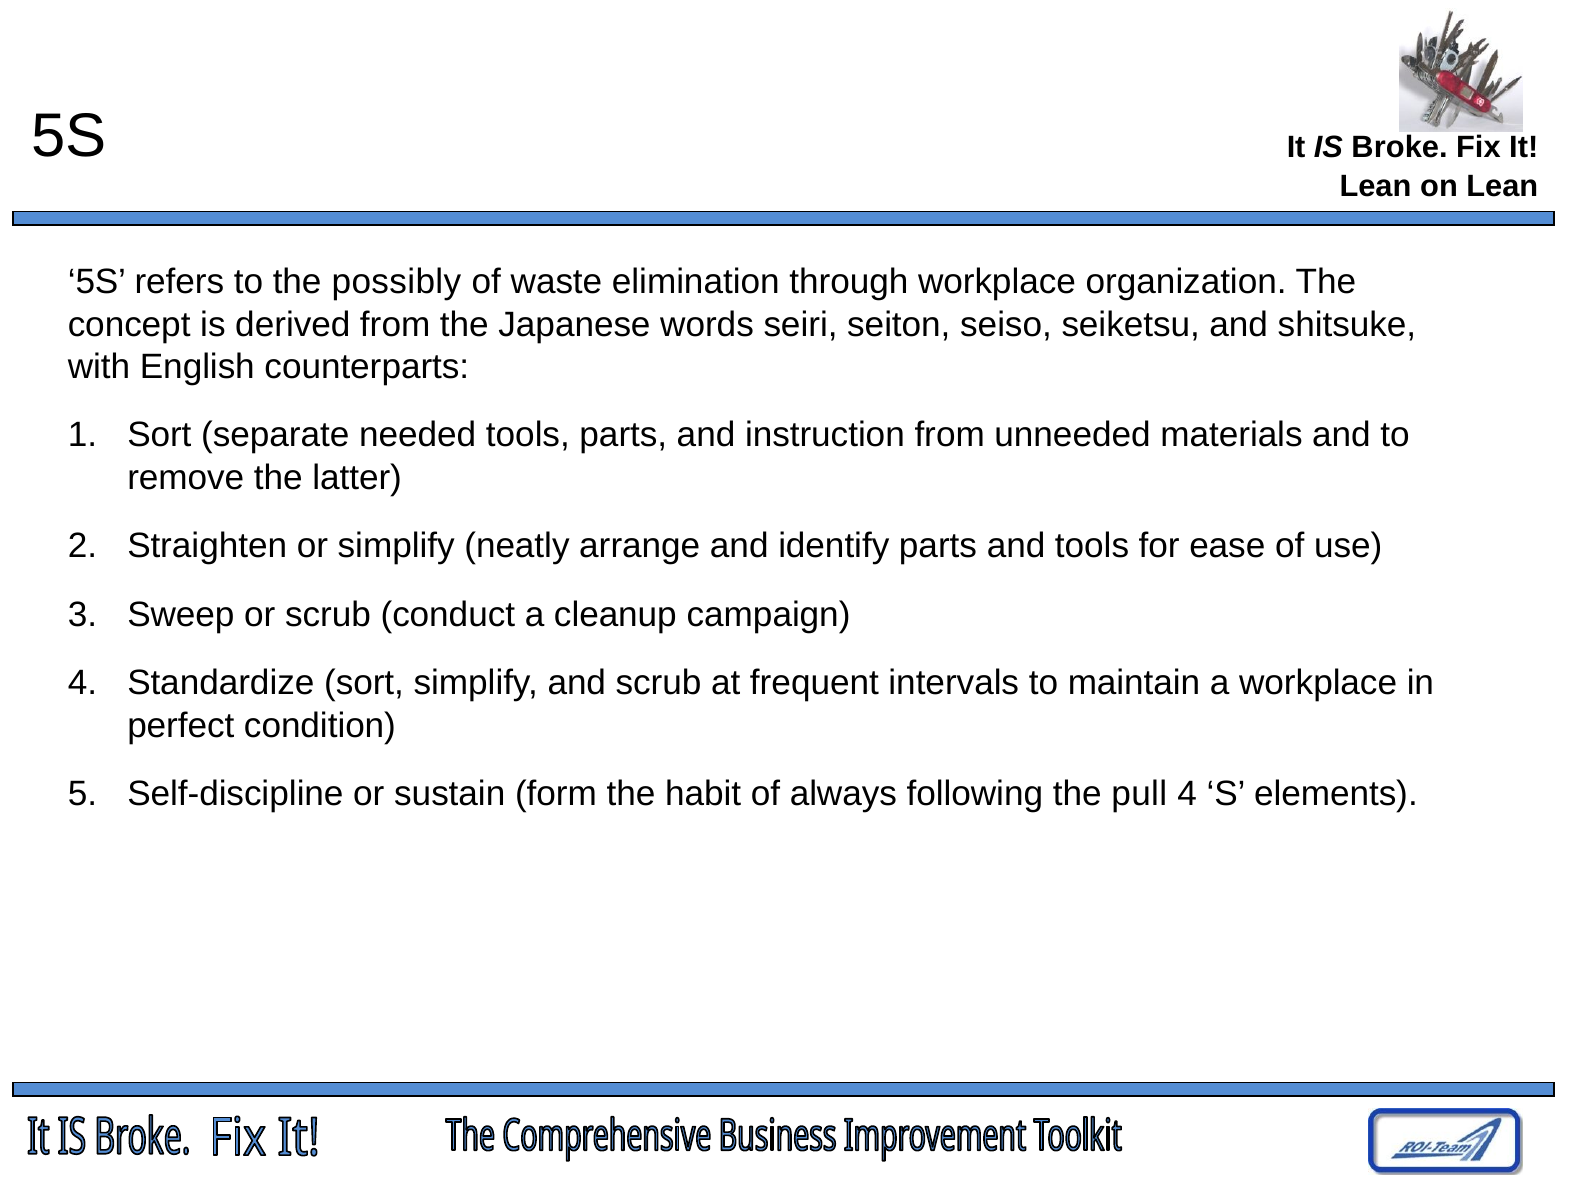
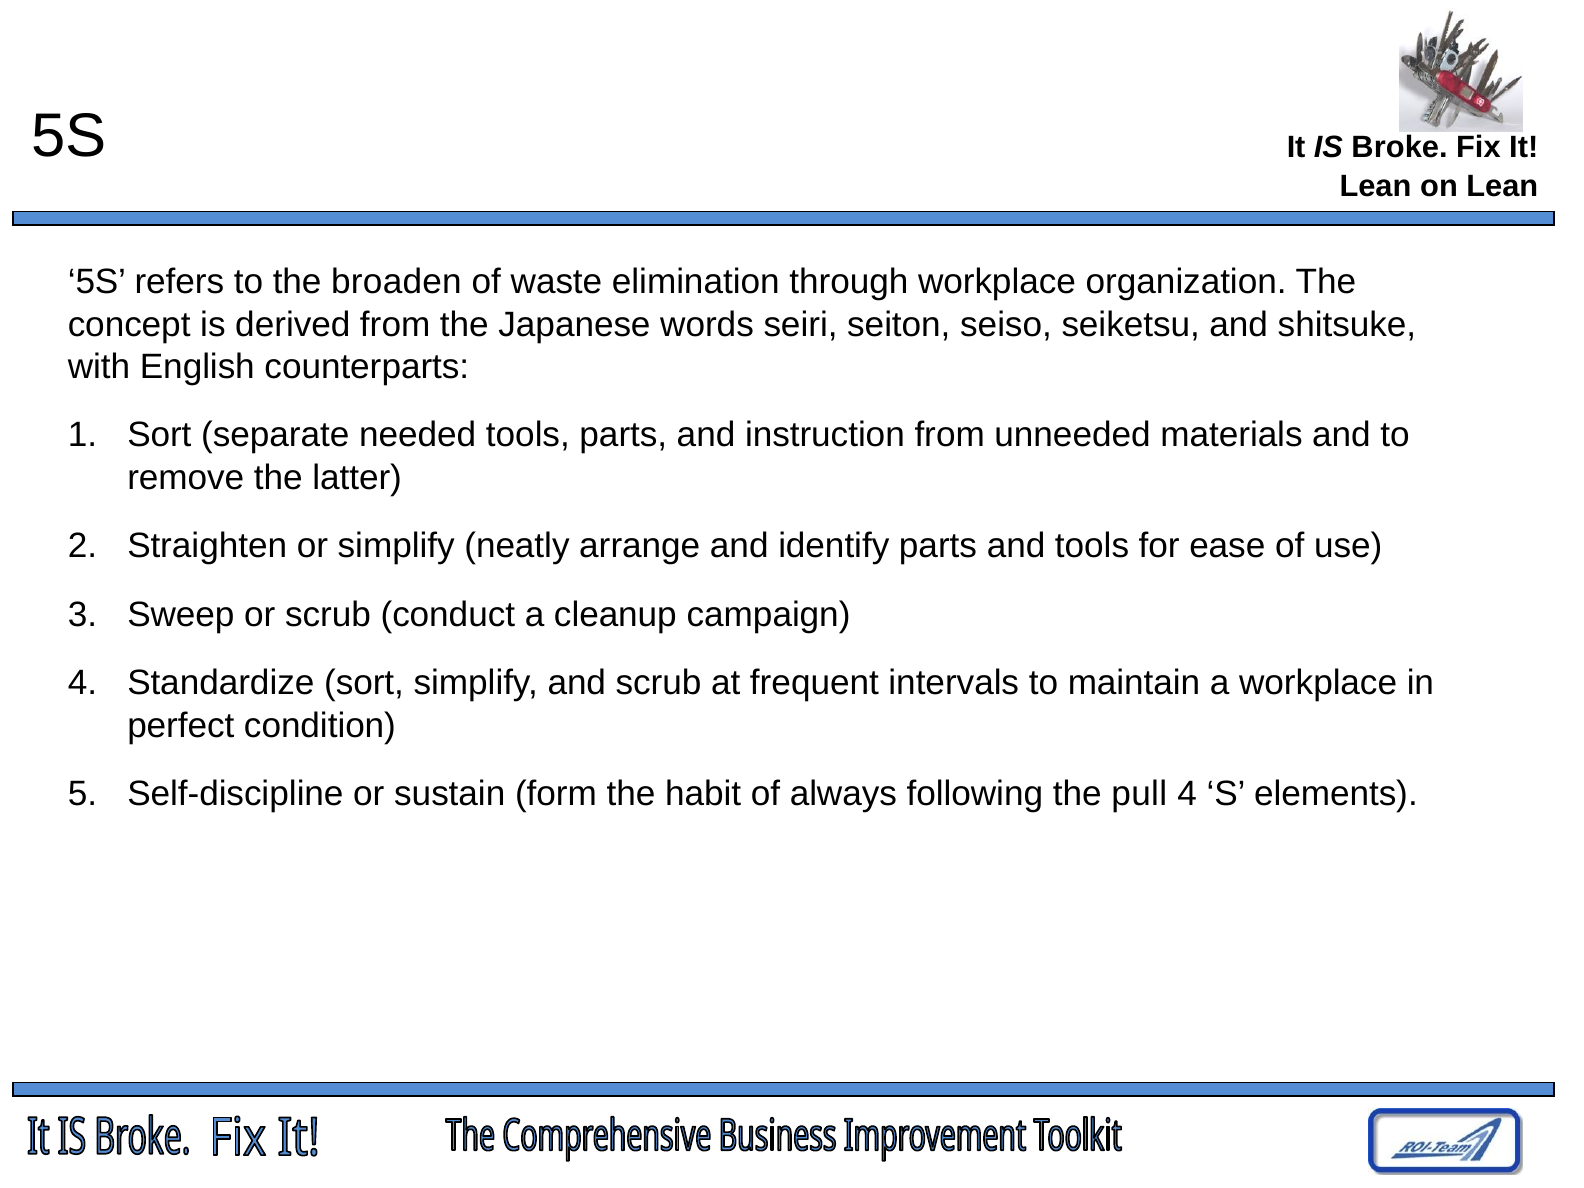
possibly: possibly -> broaden
